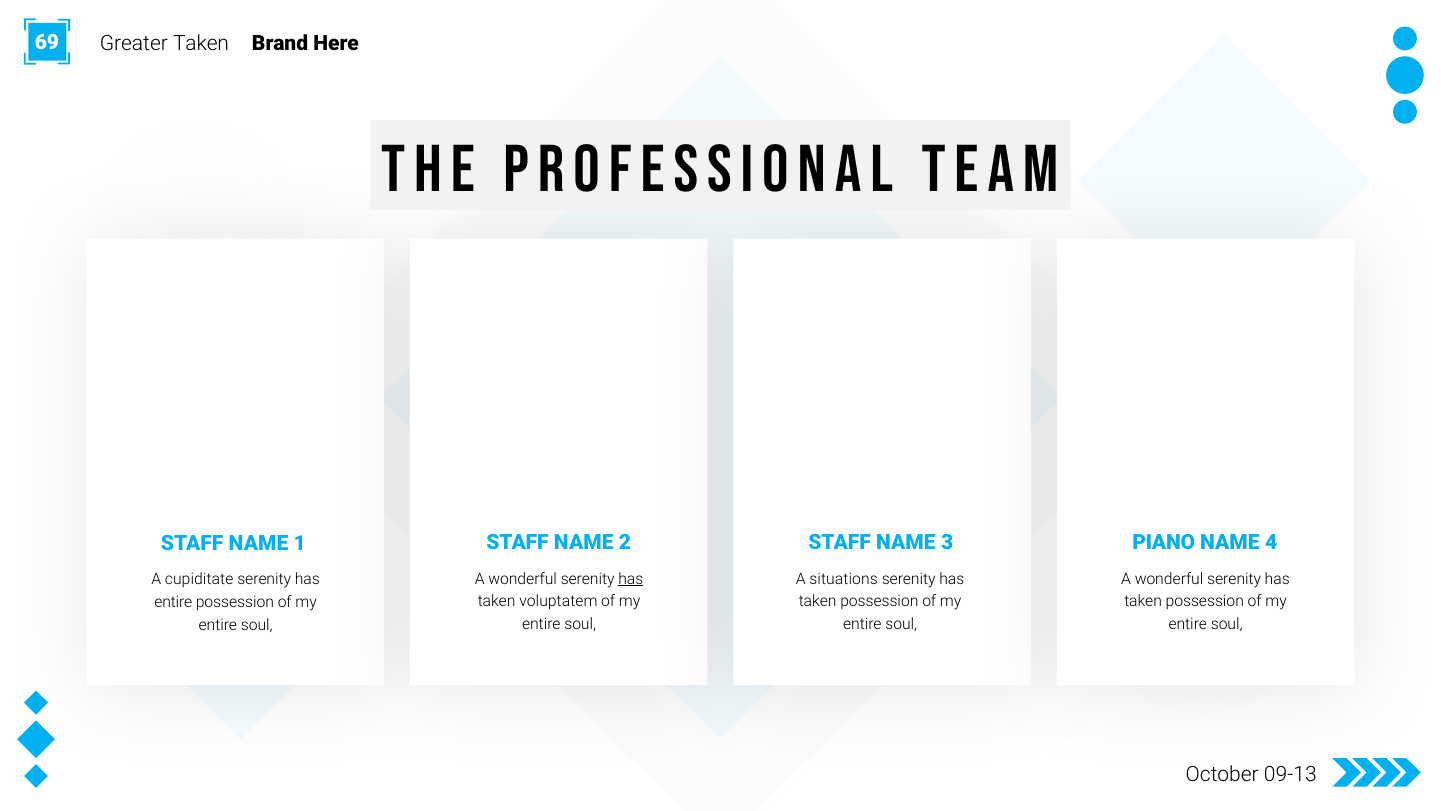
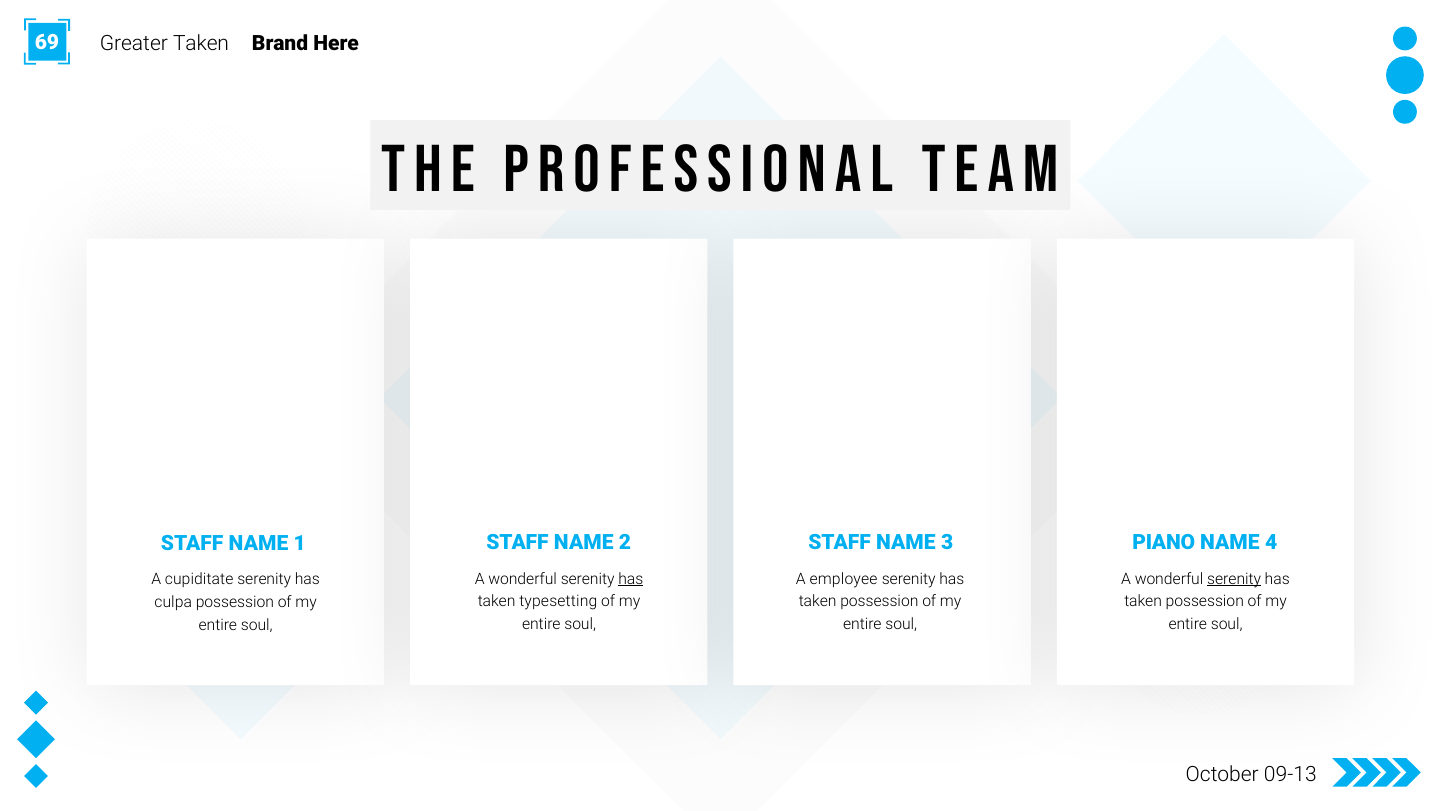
situations: situations -> employee
serenity at (1234, 579) underline: none -> present
voluptatem: voluptatem -> typesetting
entire at (173, 602): entire -> culpa
